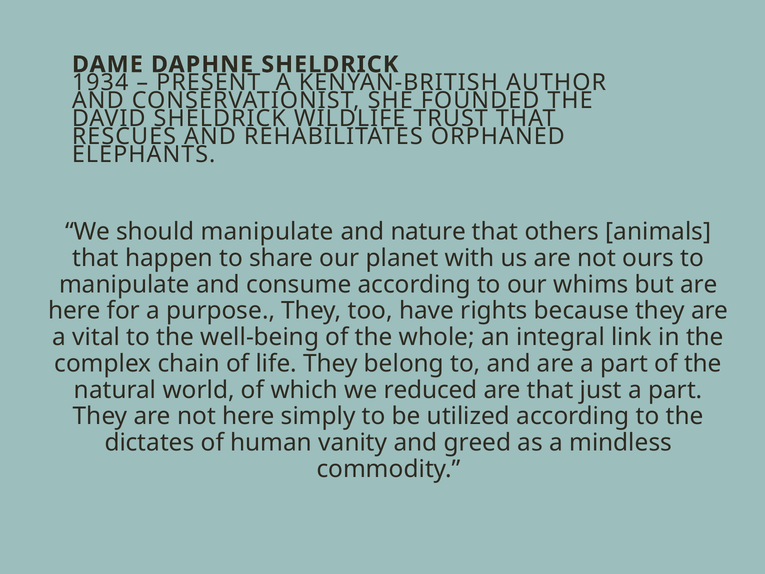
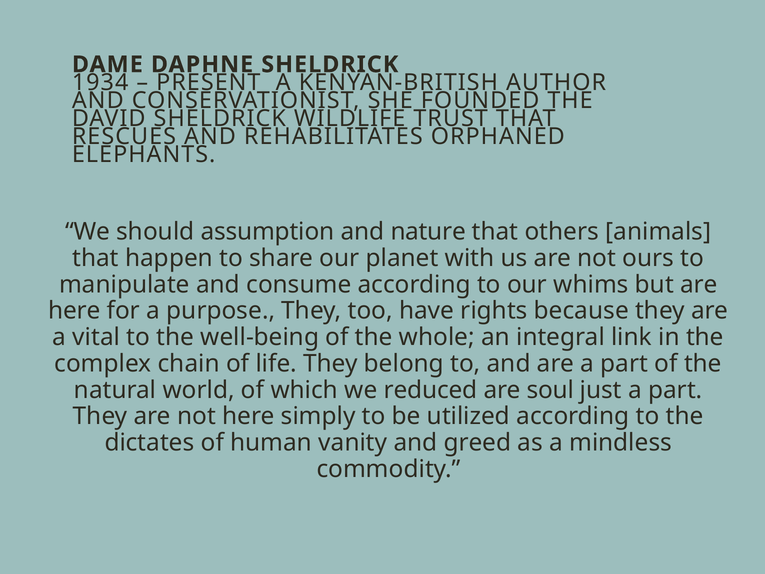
should manipulate: manipulate -> assumption
are that: that -> soul
